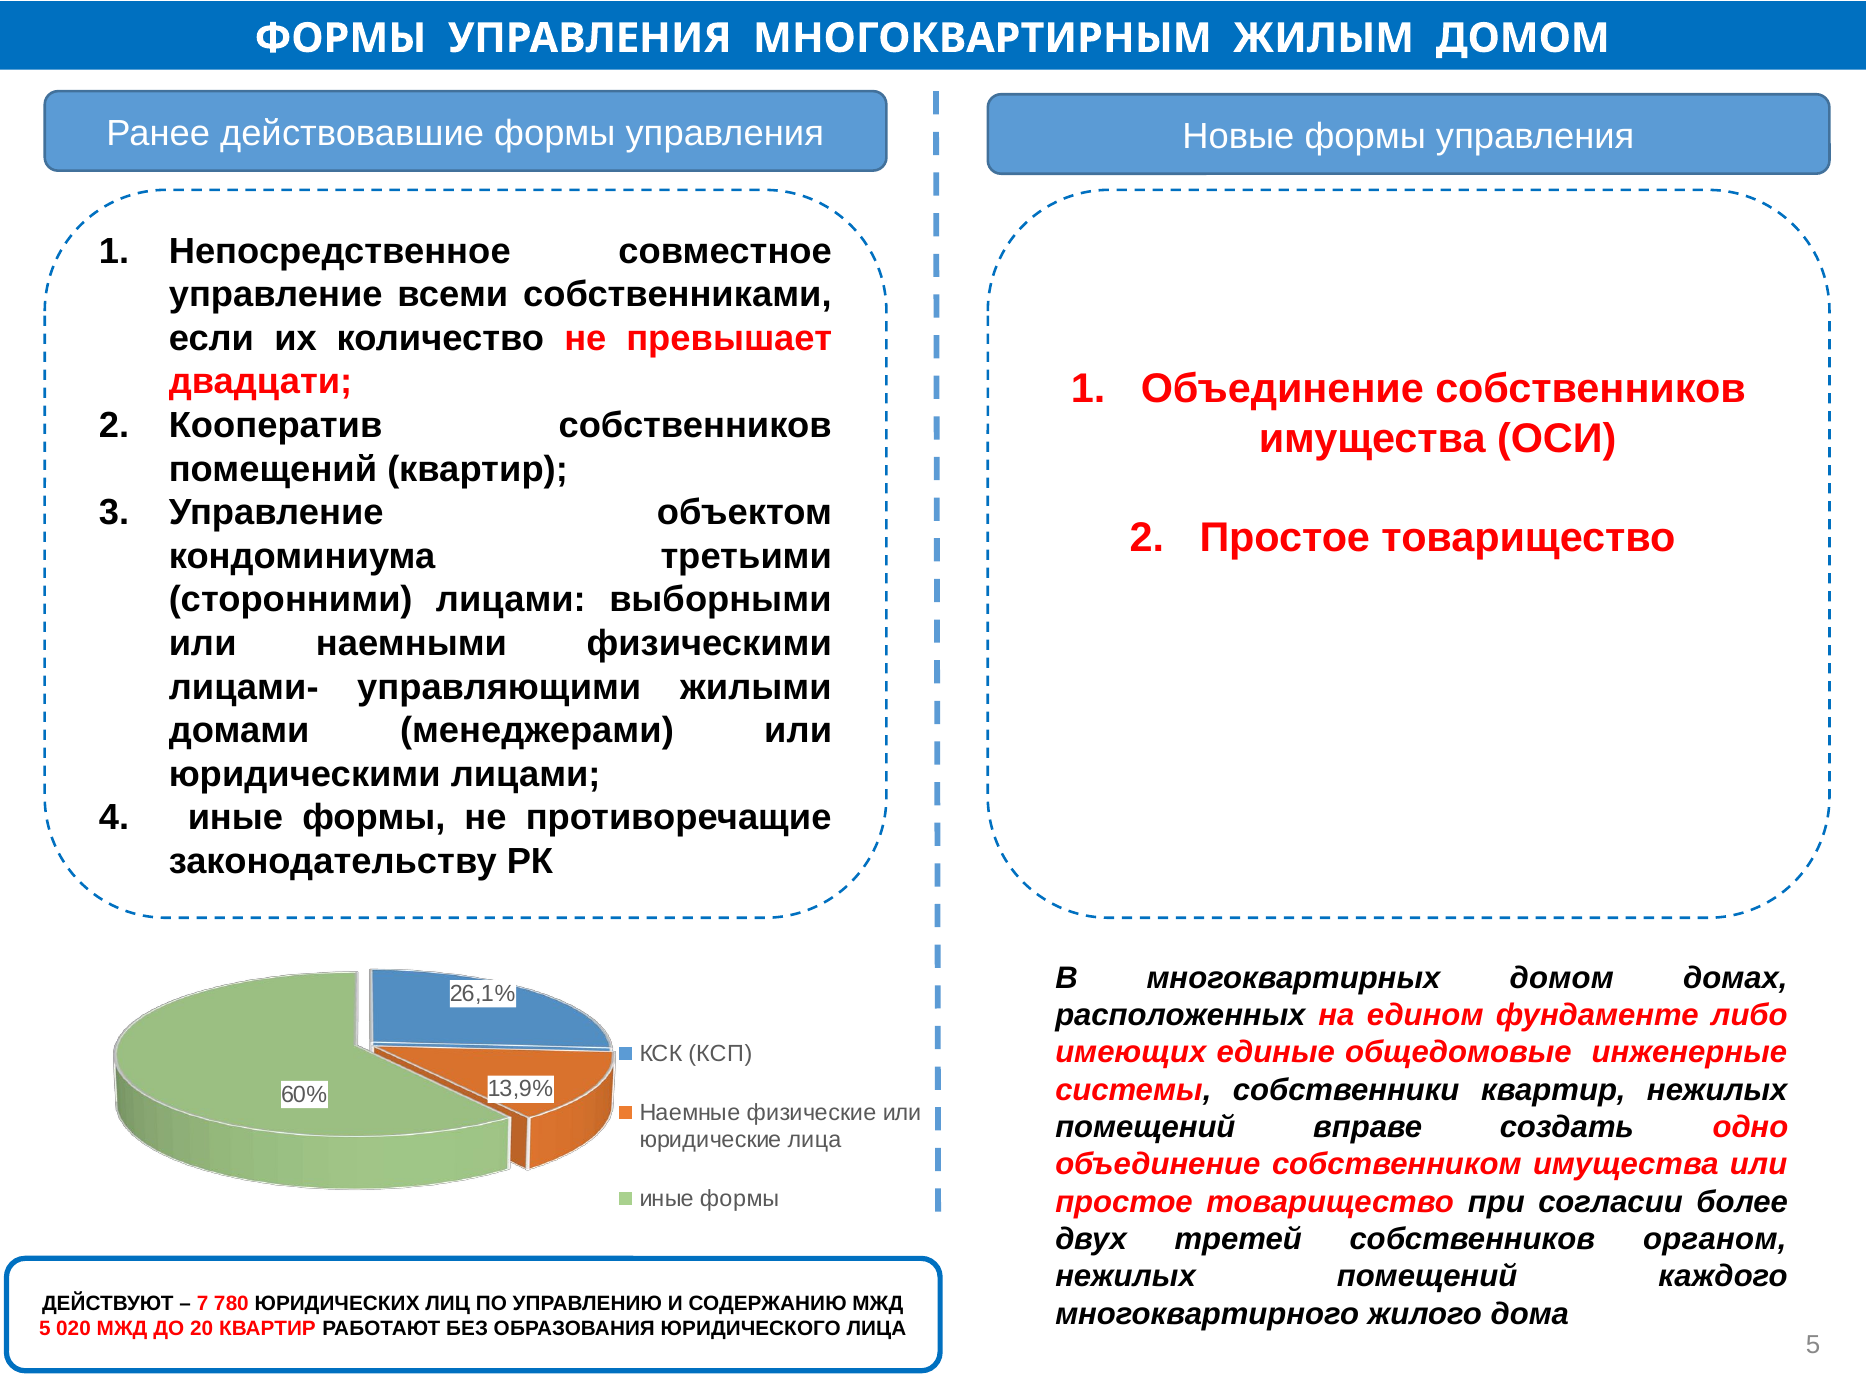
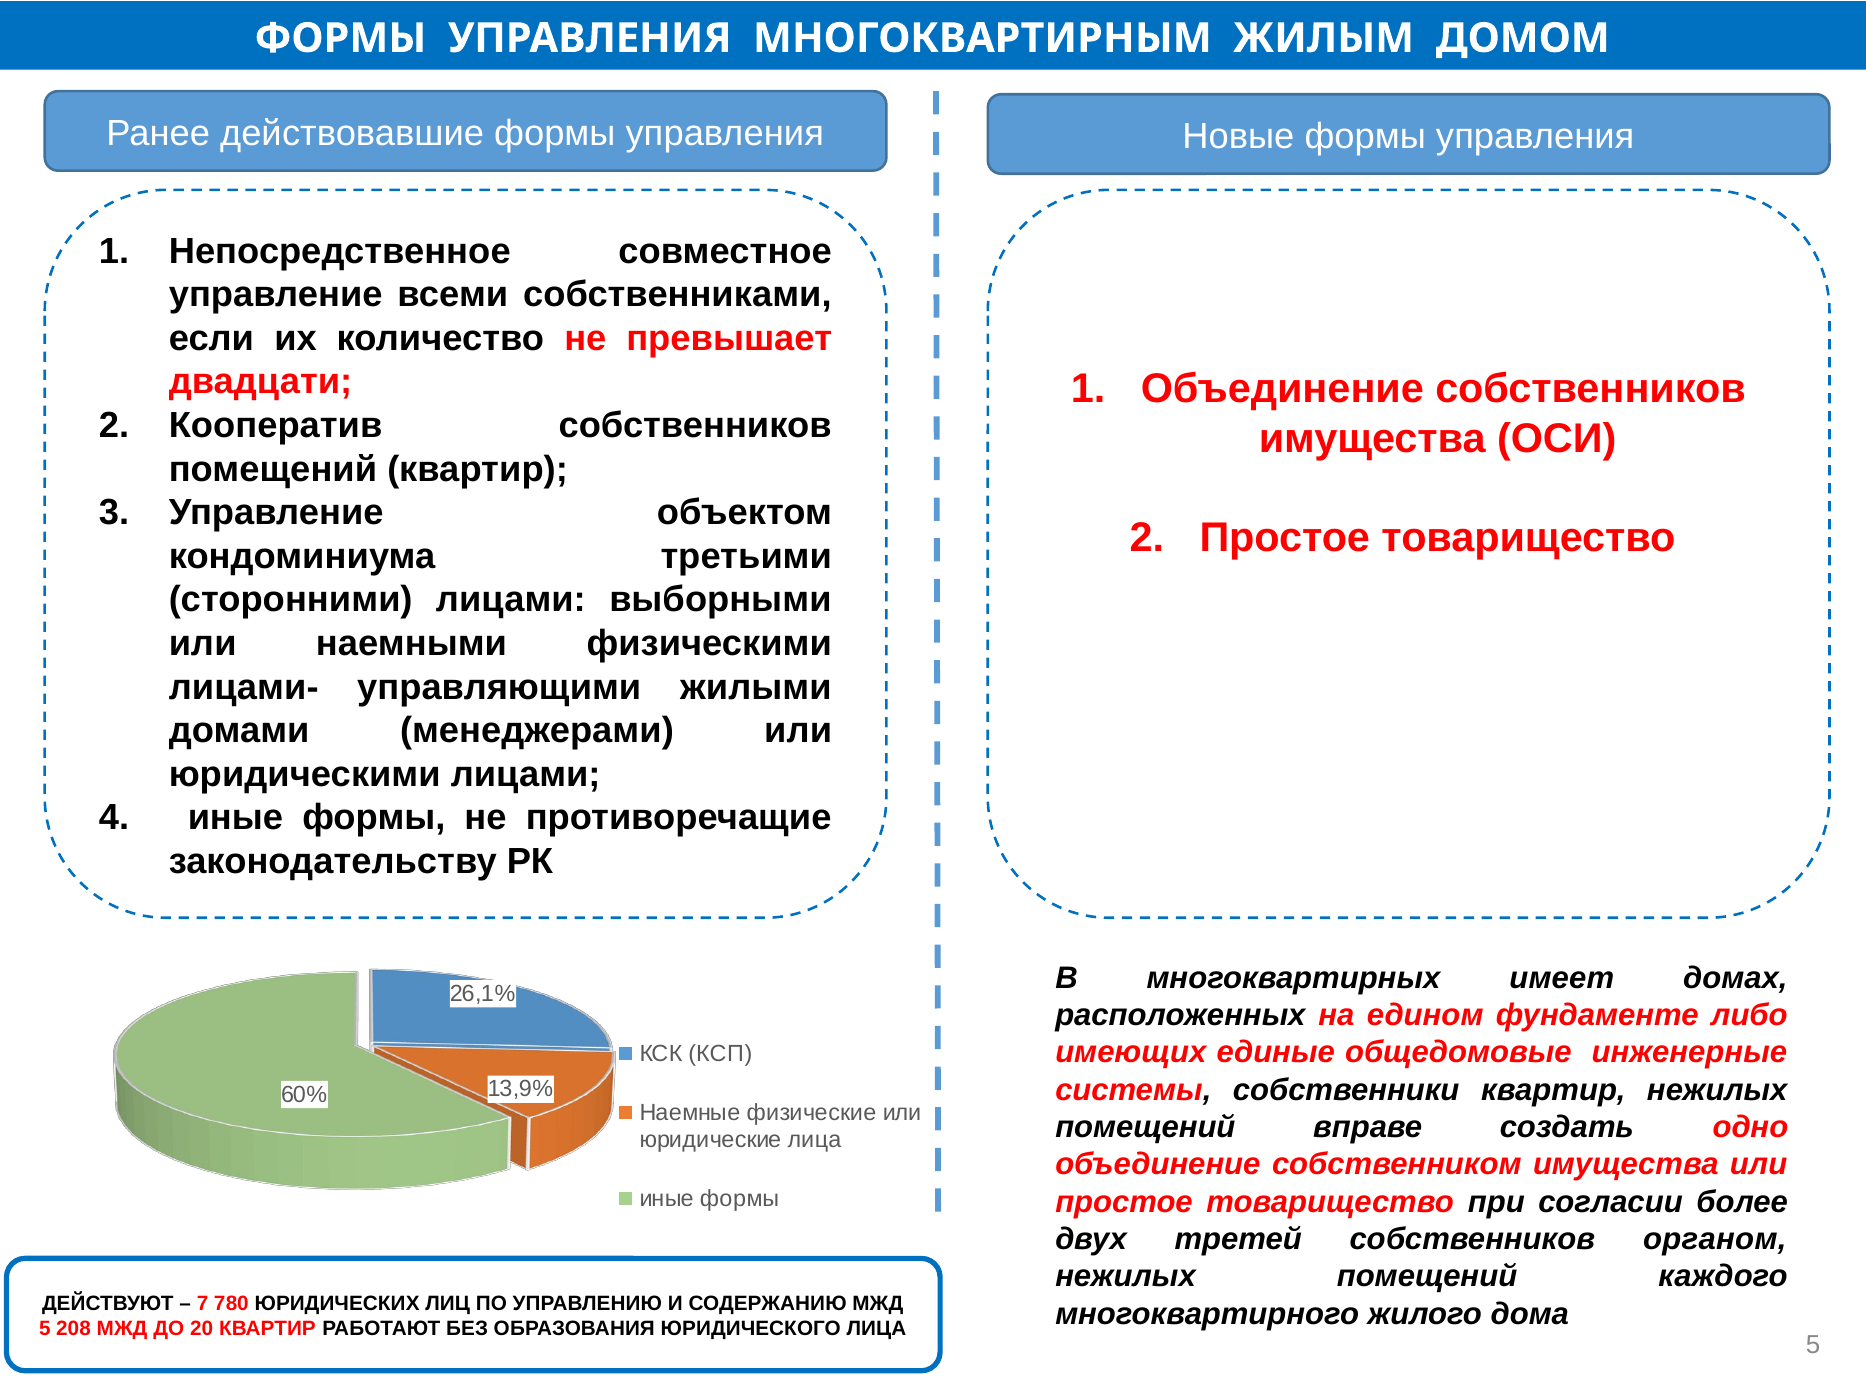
многоквартирных домом: домом -> имеет
020: 020 -> 208
